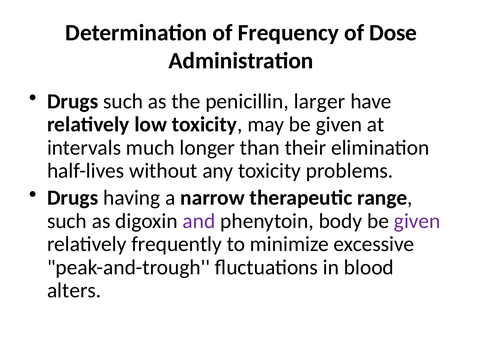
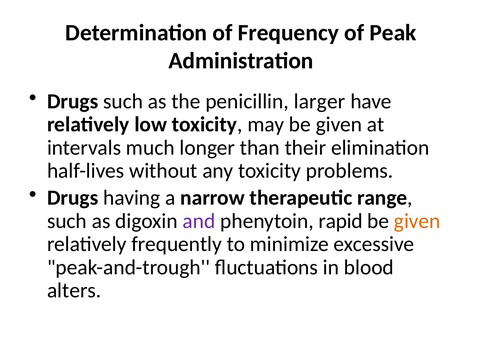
Dose: Dose -> Peak
body: body -> rapid
given at (417, 221) colour: purple -> orange
